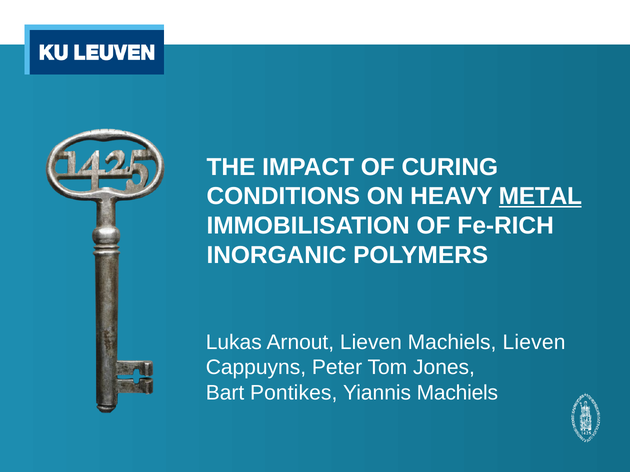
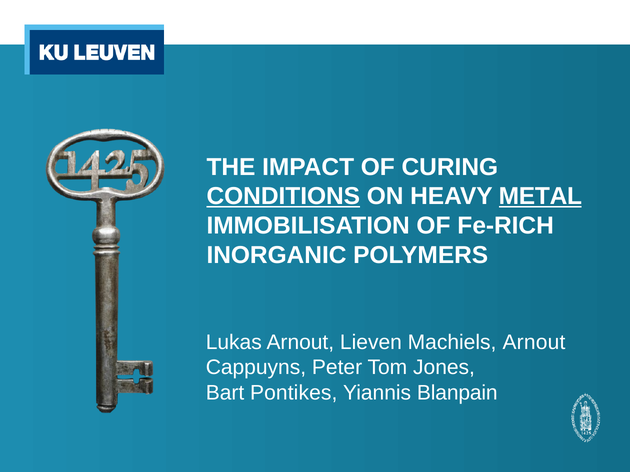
CONDITIONS underline: none -> present
Machiels Lieven: Lieven -> Arnout
Yiannis Machiels: Machiels -> Blanpain
